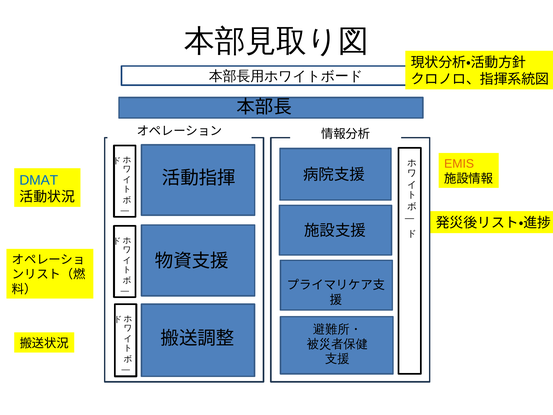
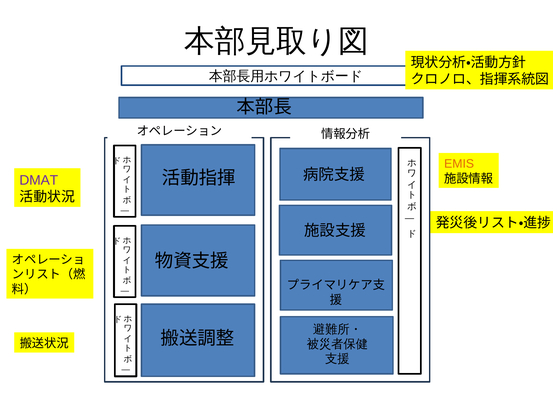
DMAT colour: blue -> purple
